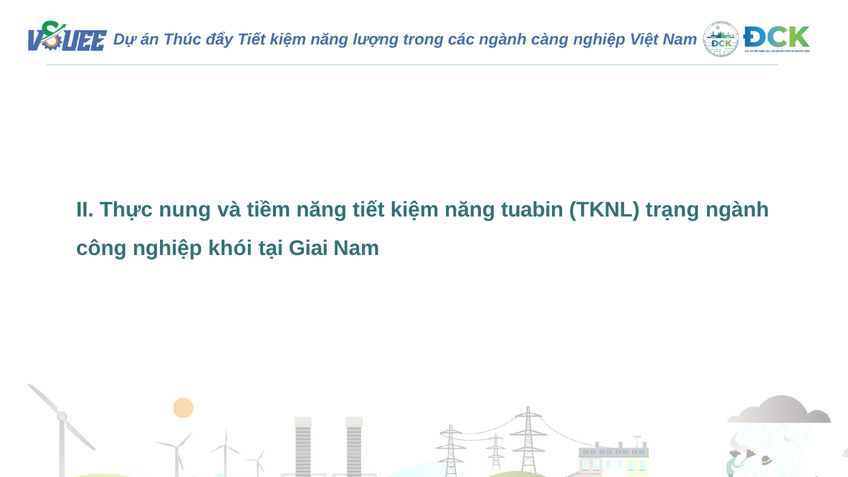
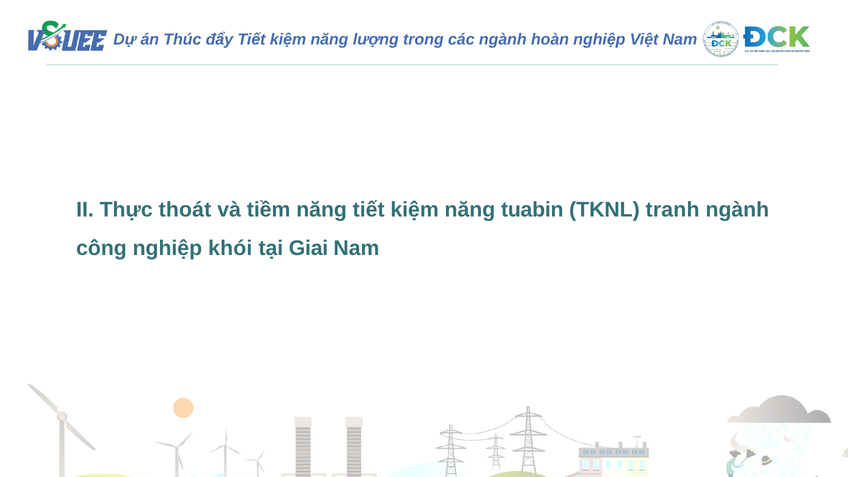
càng: càng -> hoàn
nung: nung -> thoát
trạng: trạng -> tranh
